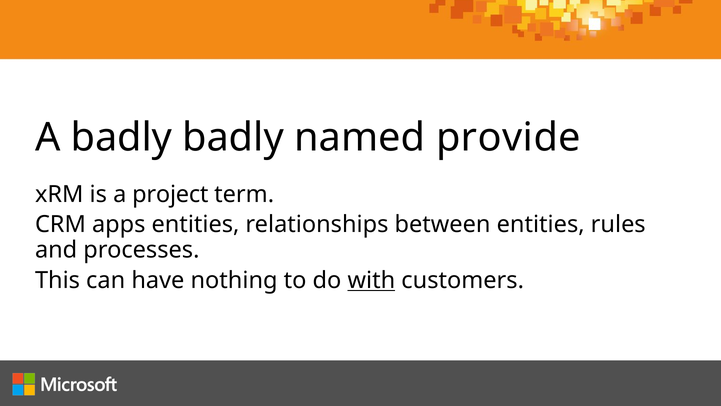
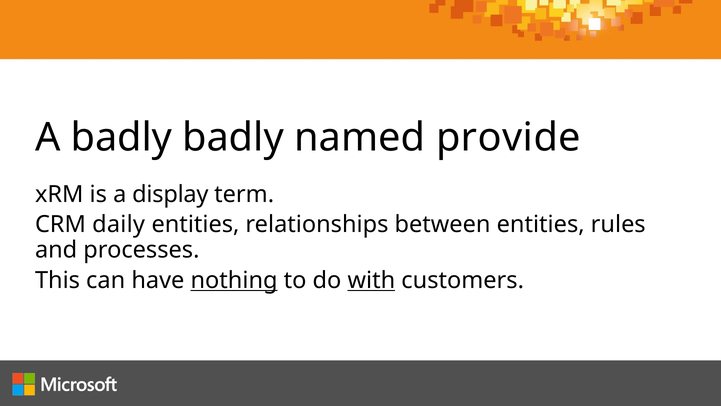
project: project -> display
apps: apps -> daily
nothing underline: none -> present
